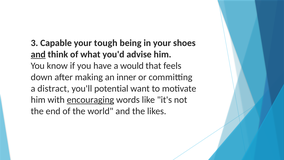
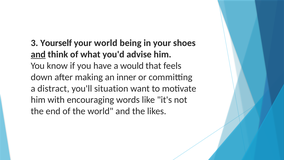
Capable: Capable -> Yourself
your tough: tough -> world
potential: potential -> situation
encouraging underline: present -> none
